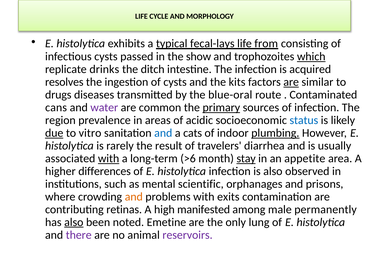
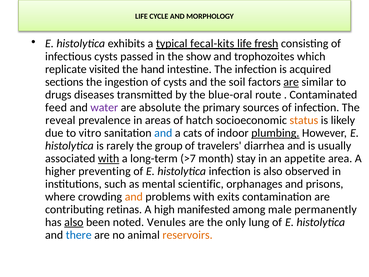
fecal-lays: fecal-lays -> fecal-kits
from: from -> fresh
which underline: present -> none
drinks: drinks -> visited
ditch: ditch -> hand
resolves: resolves -> sections
kits: kits -> soil
cans: cans -> feed
common: common -> absolute
primary underline: present -> none
region: region -> reveal
acidic: acidic -> hatch
status colour: blue -> orange
due underline: present -> none
result: result -> group
>6: >6 -> >7
stay underline: present -> none
differences: differences -> preventing
Emetine: Emetine -> Venules
there colour: purple -> blue
reservoirs colour: purple -> orange
